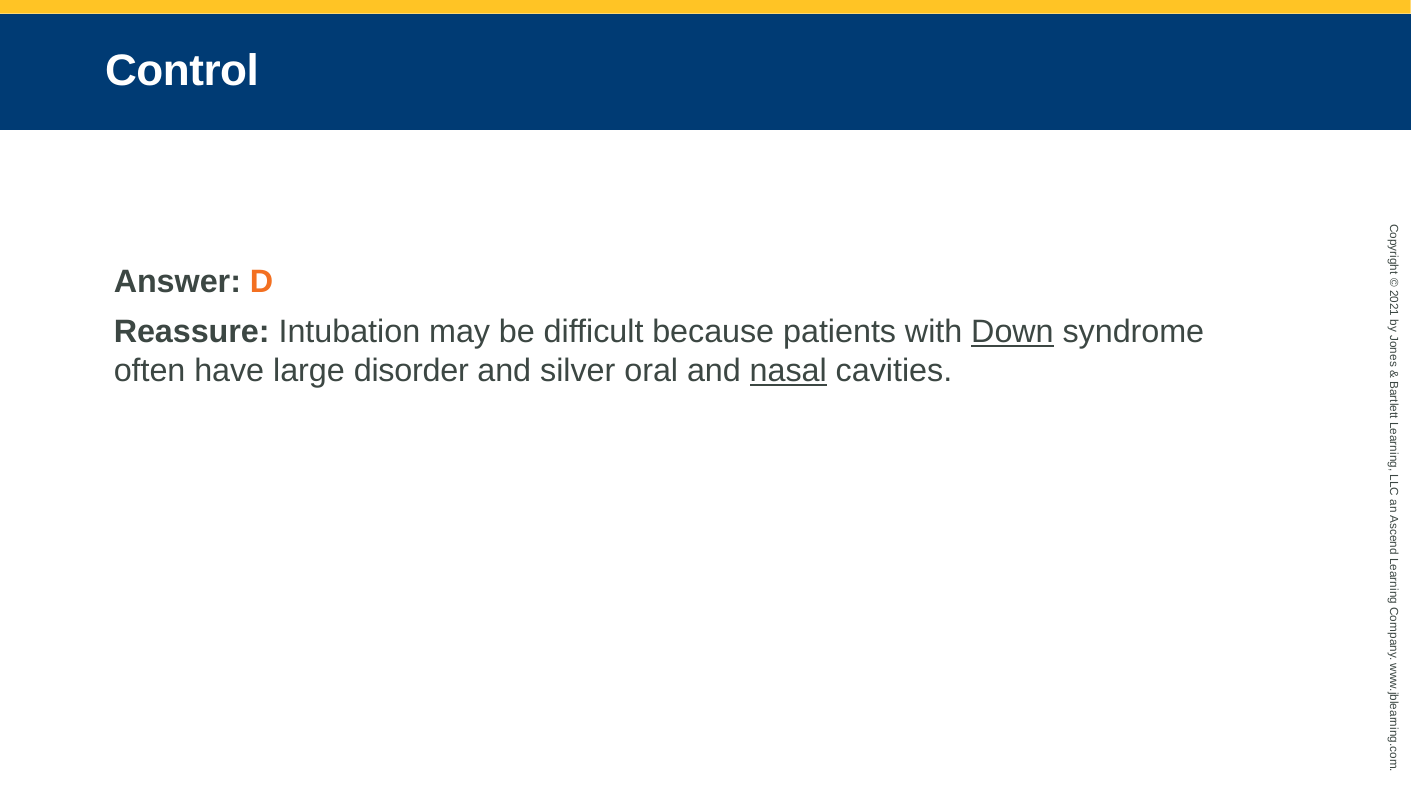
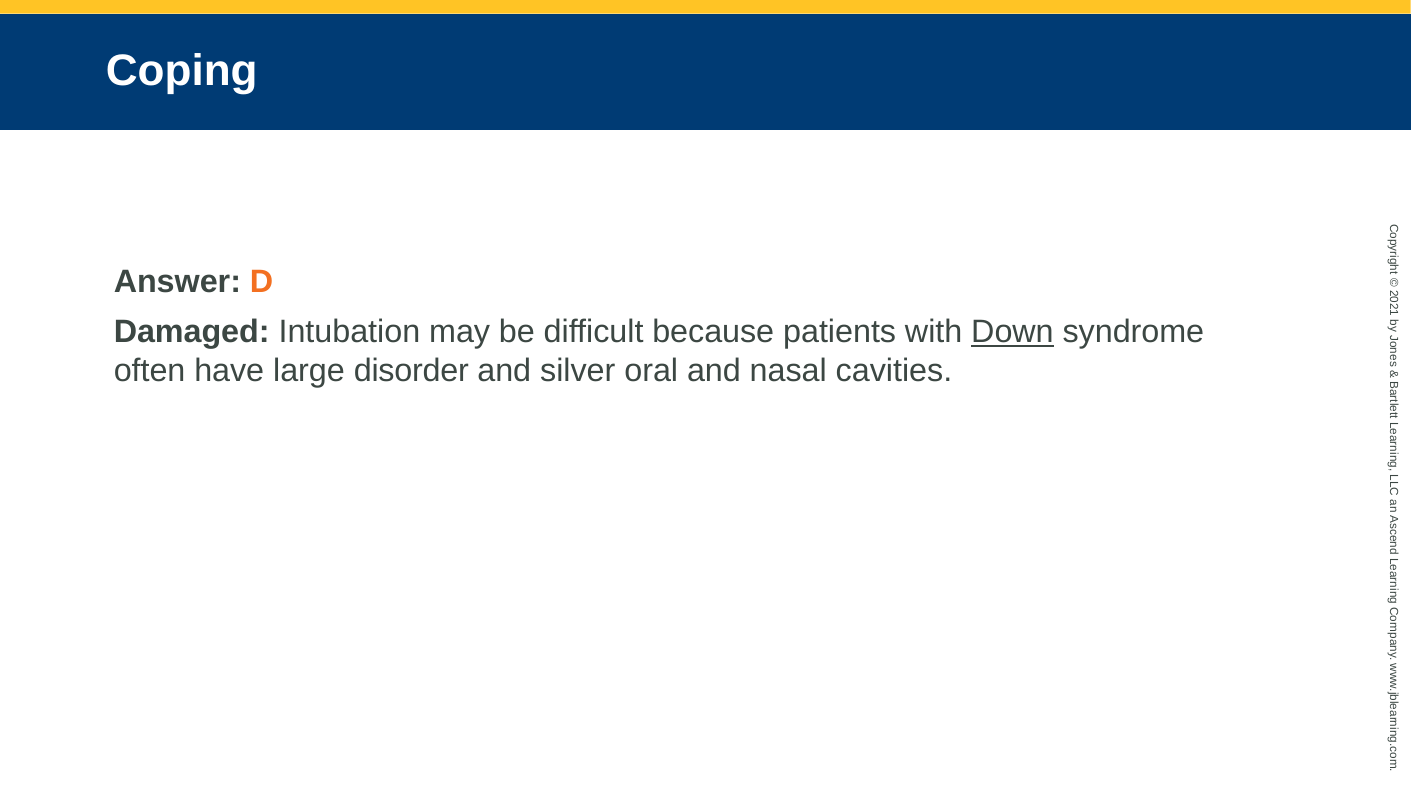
Control: Control -> Coping
Reassure: Reassure -> Damaged
nasal underline: present -> none
